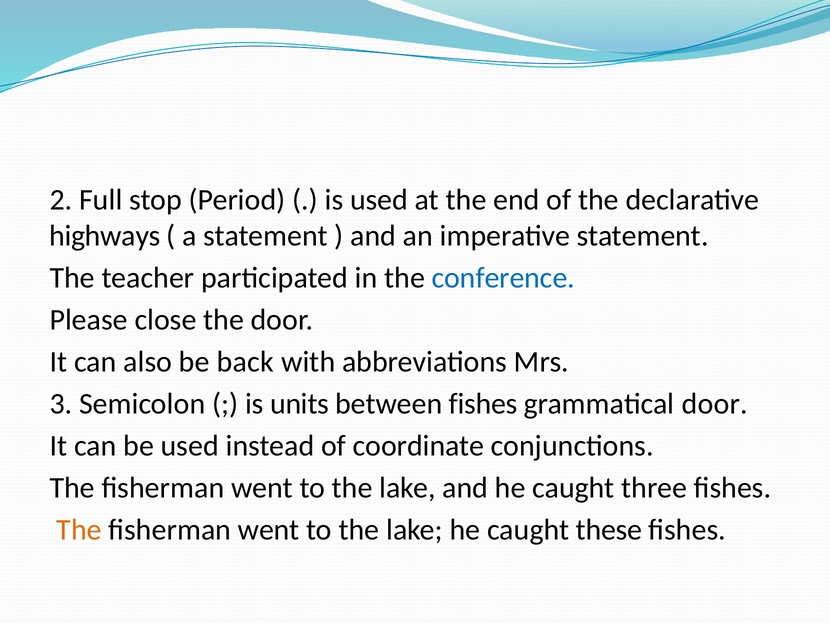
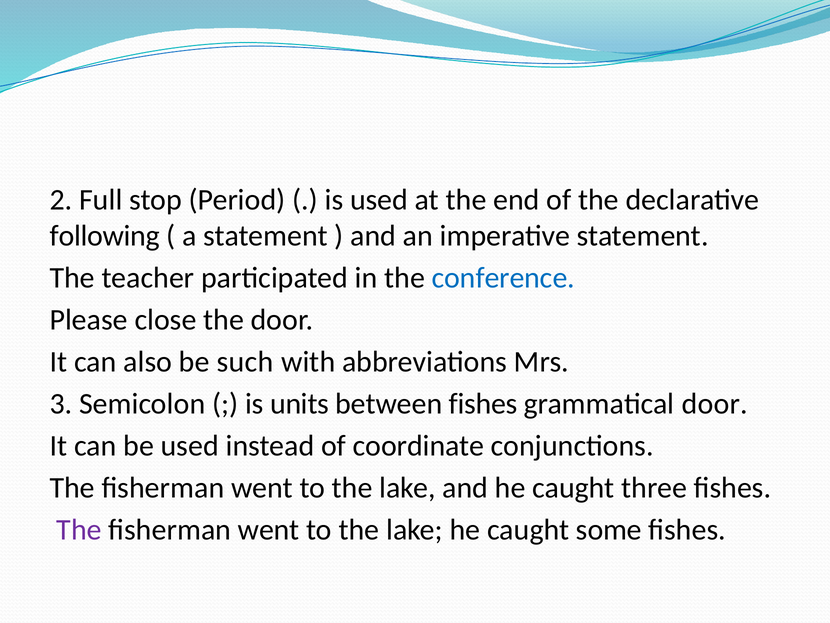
highways: highways -> following
back: back -> such
The at (79, 529) colour: orange -> purple
these: these -> some
